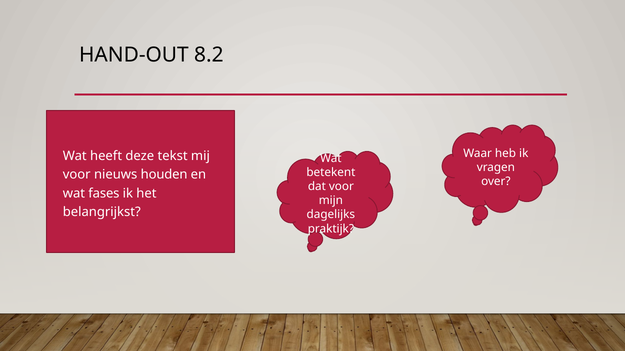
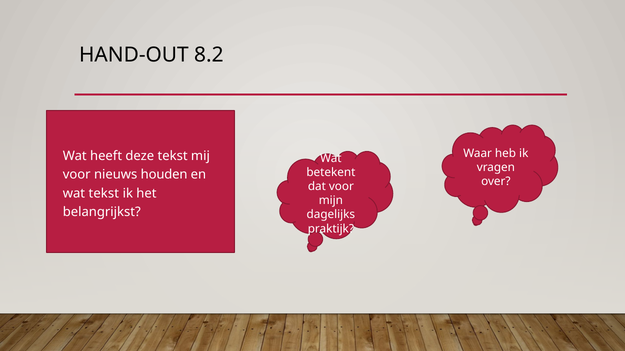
wat fases: fases -> tekst
